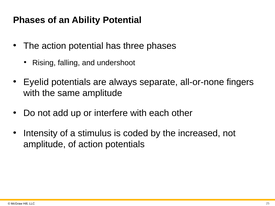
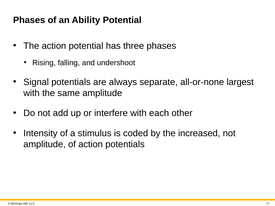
Eyelid: Eyelid -> Signal
fingers: fingers -> largest
